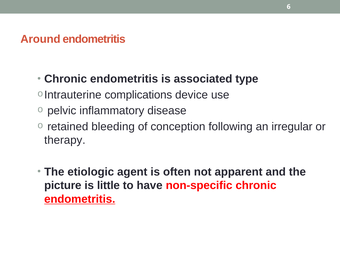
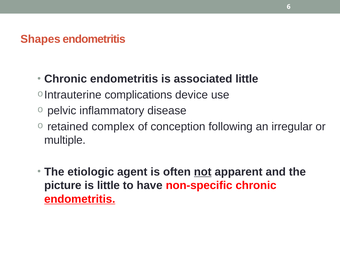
Around: Around -> Shapes
associated type: type -> little
bleeding: bleeding -> complex
therapy: therapy -> multiple
not underline: none -> present
